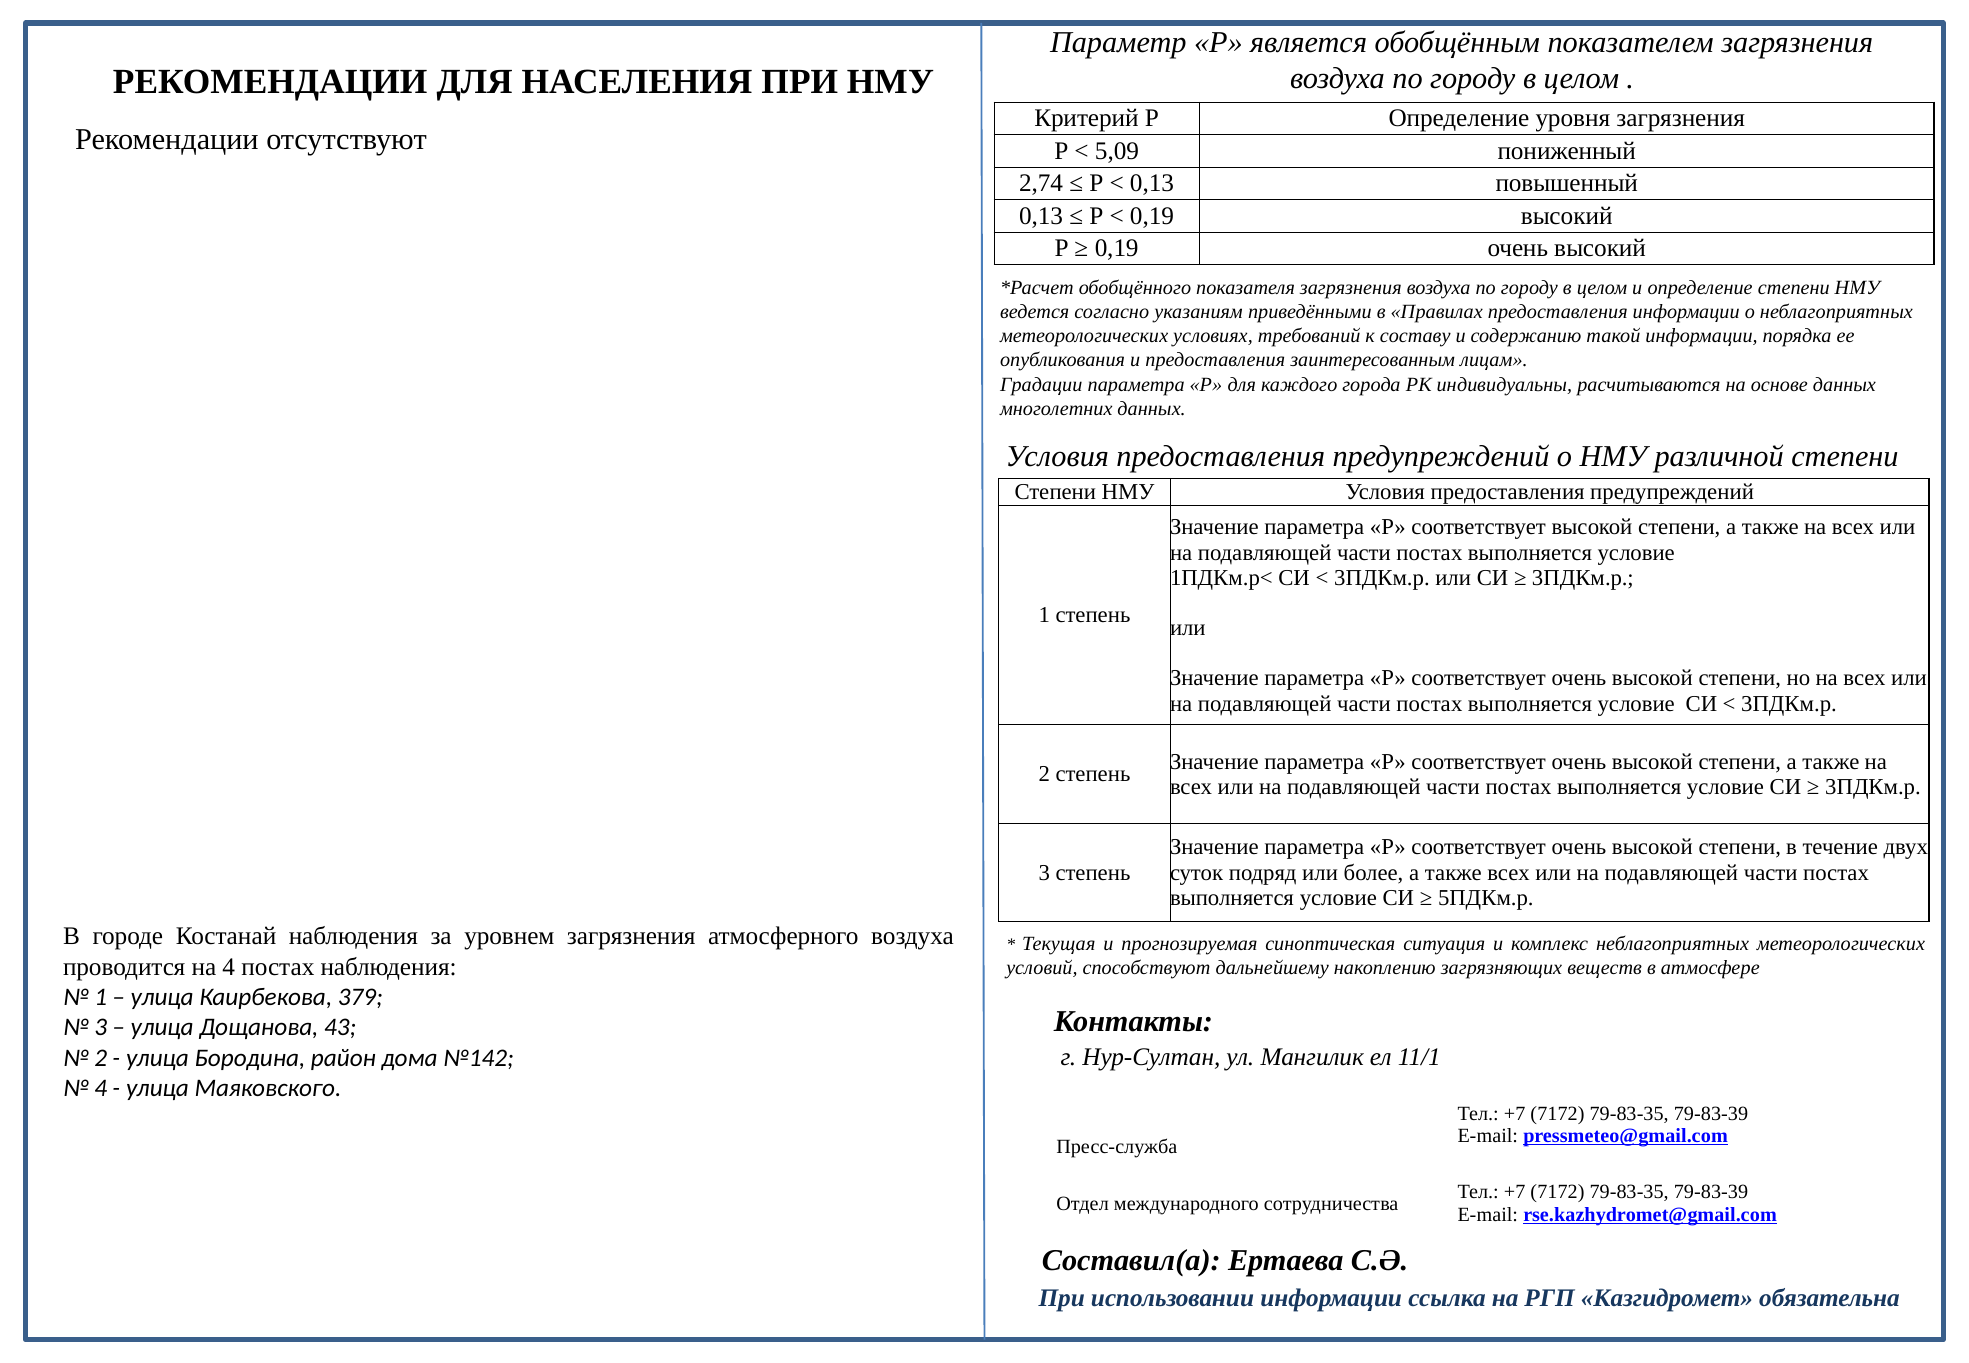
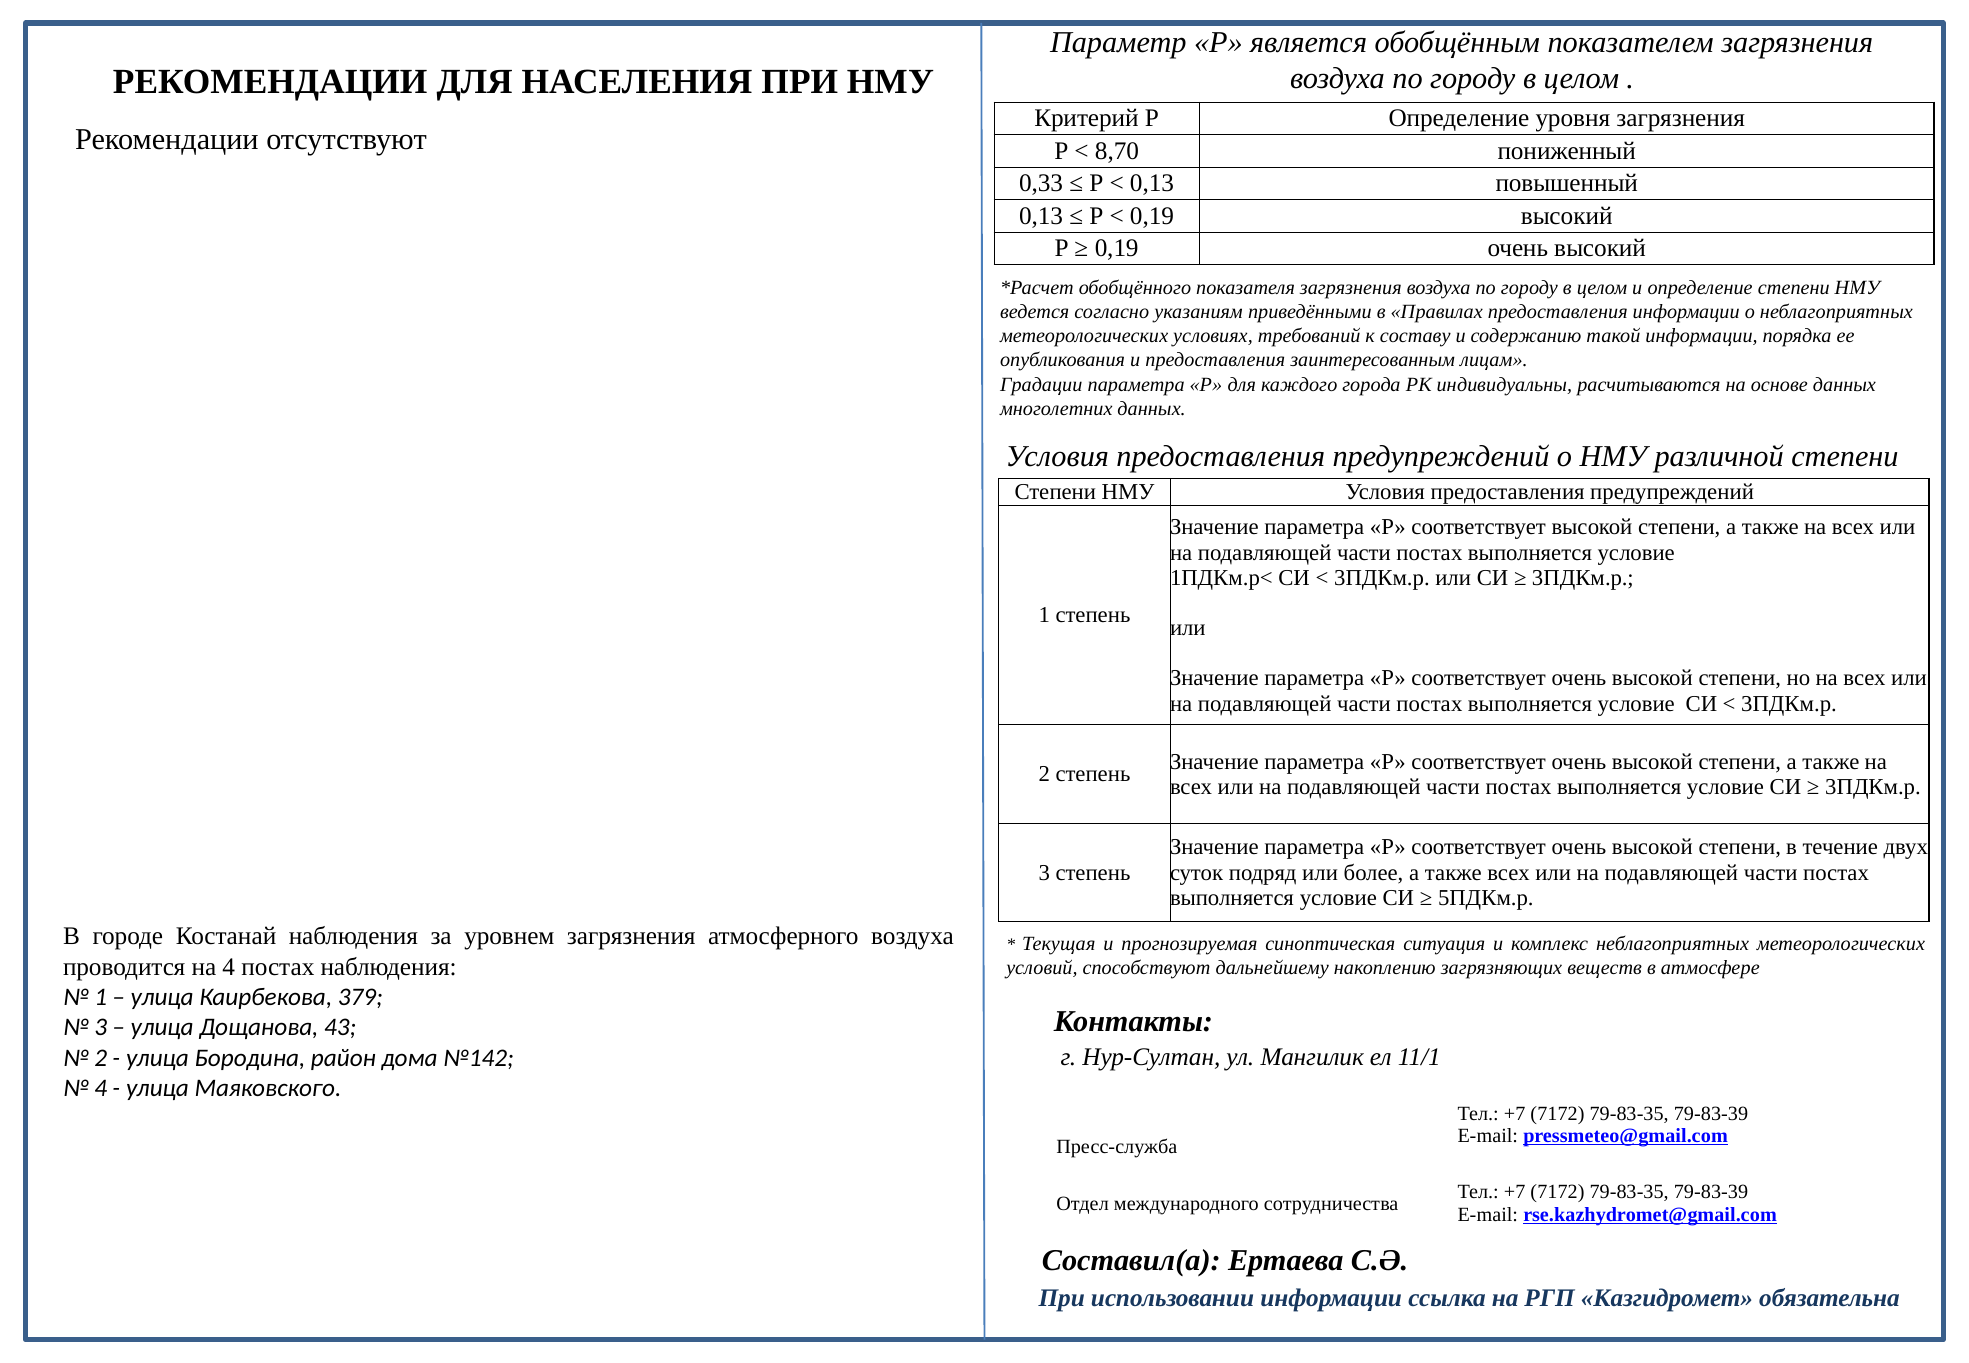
5,09: 5,09 -> 8,70
2,74: 2,74 -> 0,33
